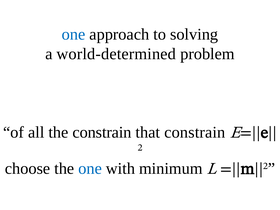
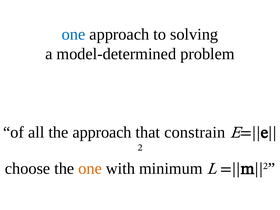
world-determined: world-determined -> model-determined
the constrain: constrain -> approach
one at (90, 169) colour: blue -> orange
